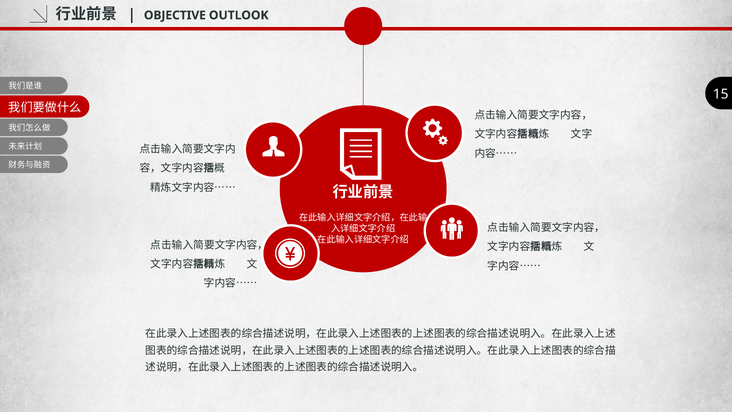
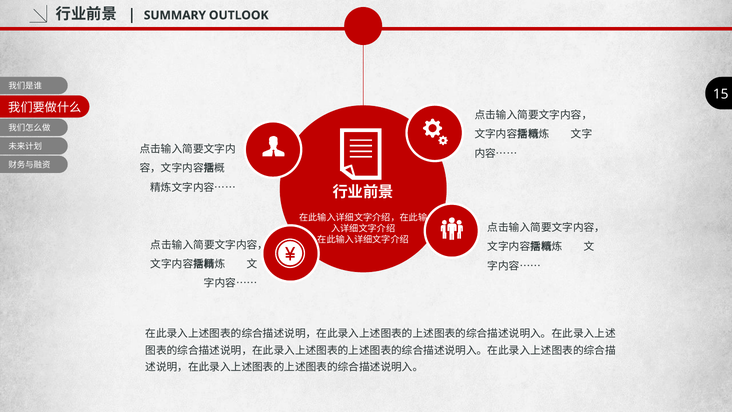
OBJECTIVE: OBJECTIVE -> SUMMARY
